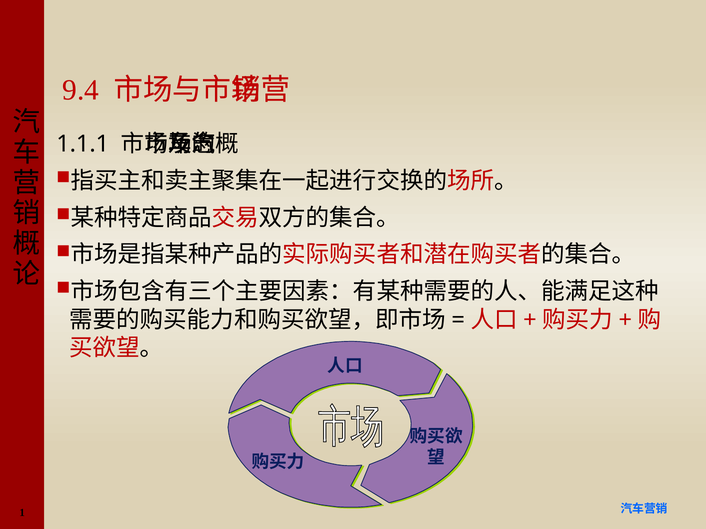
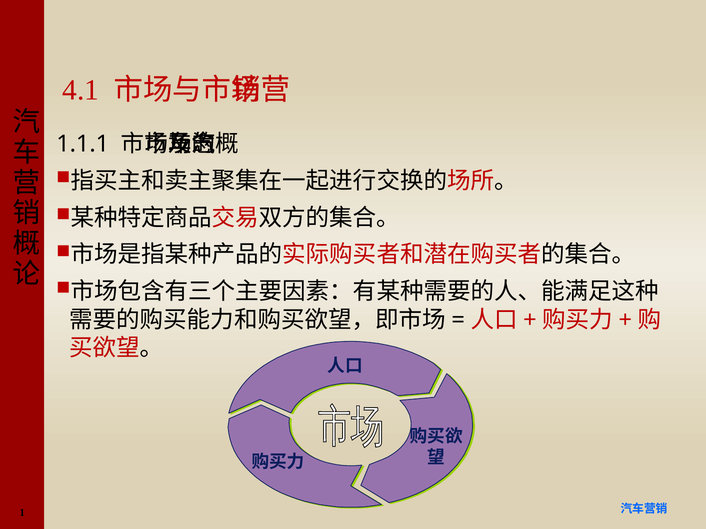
9.4: 9.4 -> 4.1
